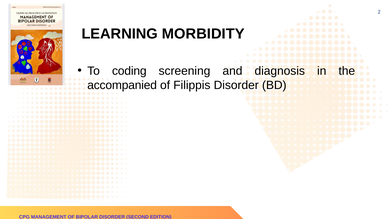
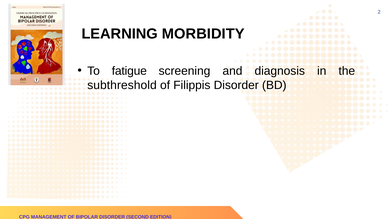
coding: coding -> fatigue
accompanied: accompanied -> subthreshold
